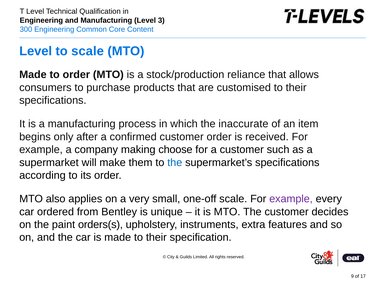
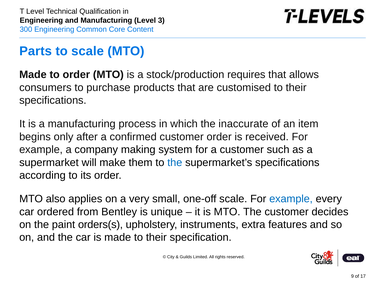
Level at (36, 51): Level -> Parts
reliance: reliance -> requires
choose: choose -> system
example at (291, 199) colour: purple -> blue
